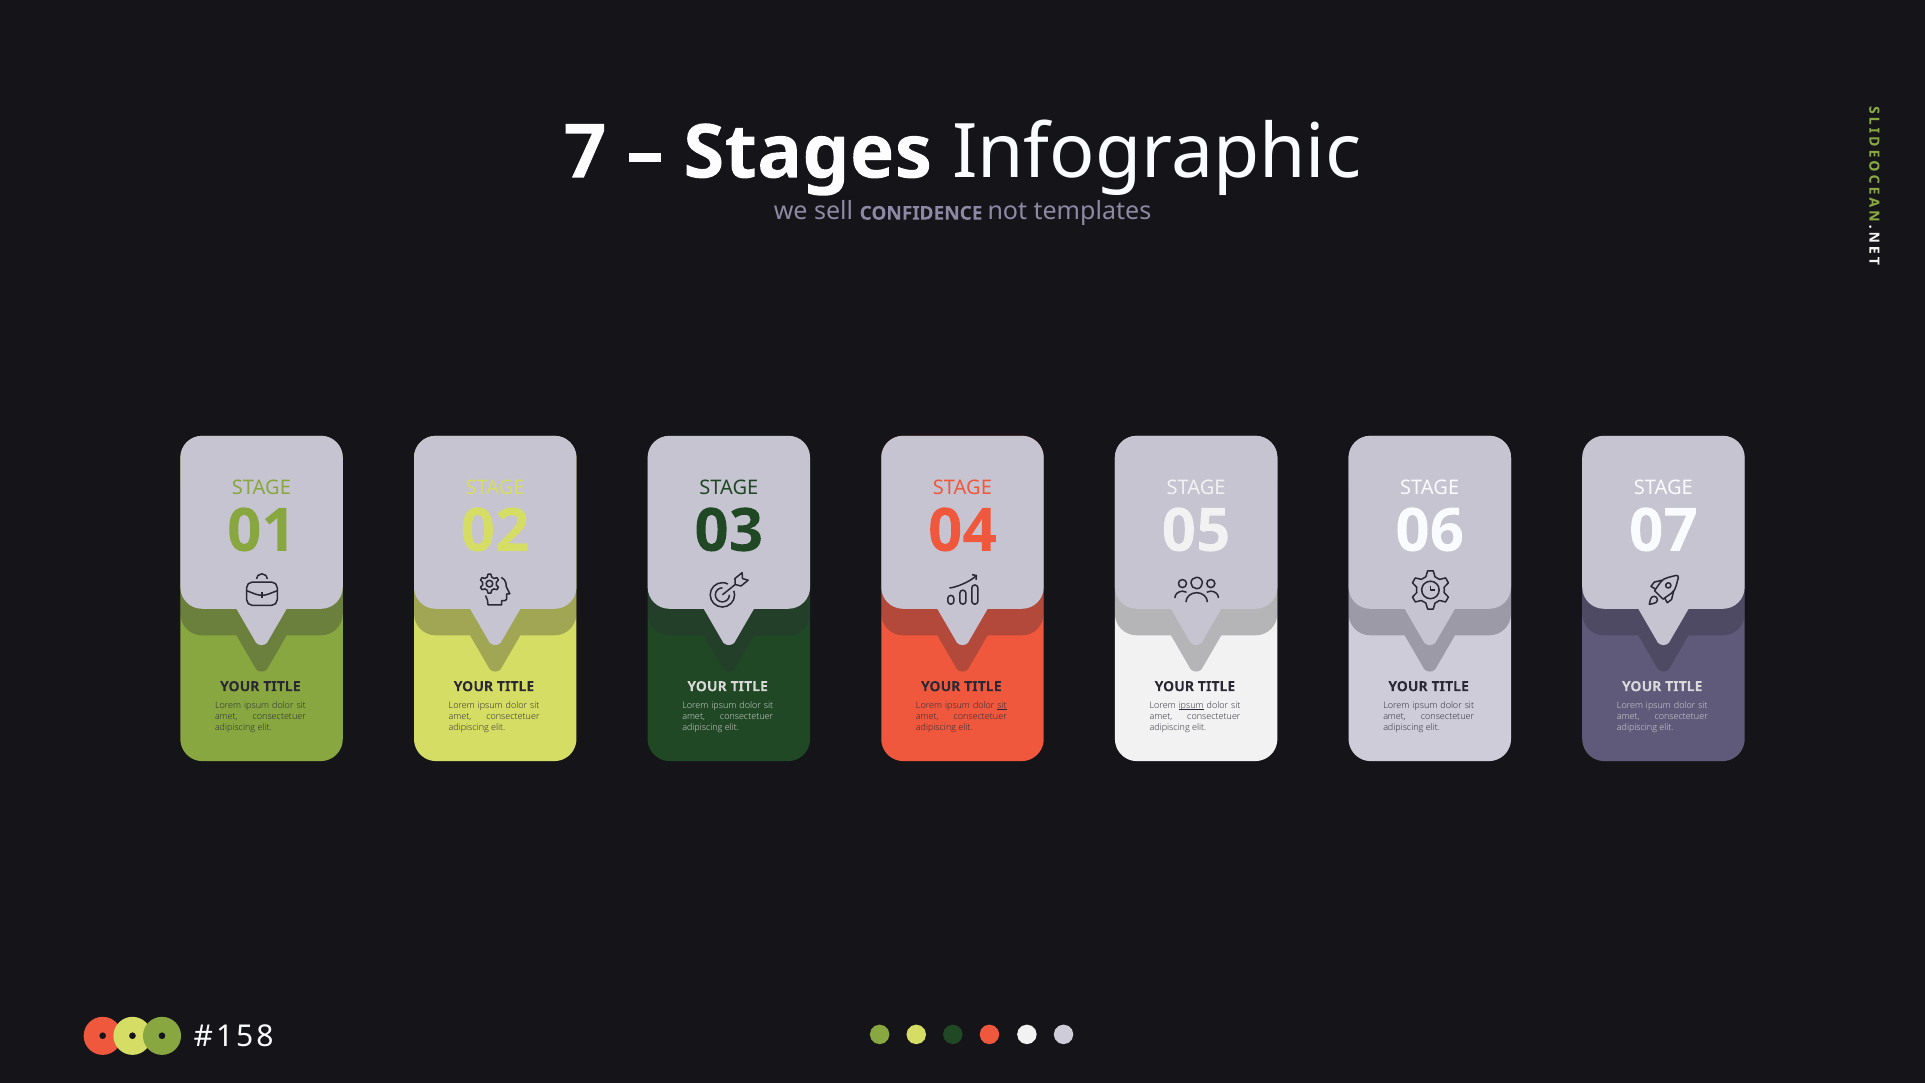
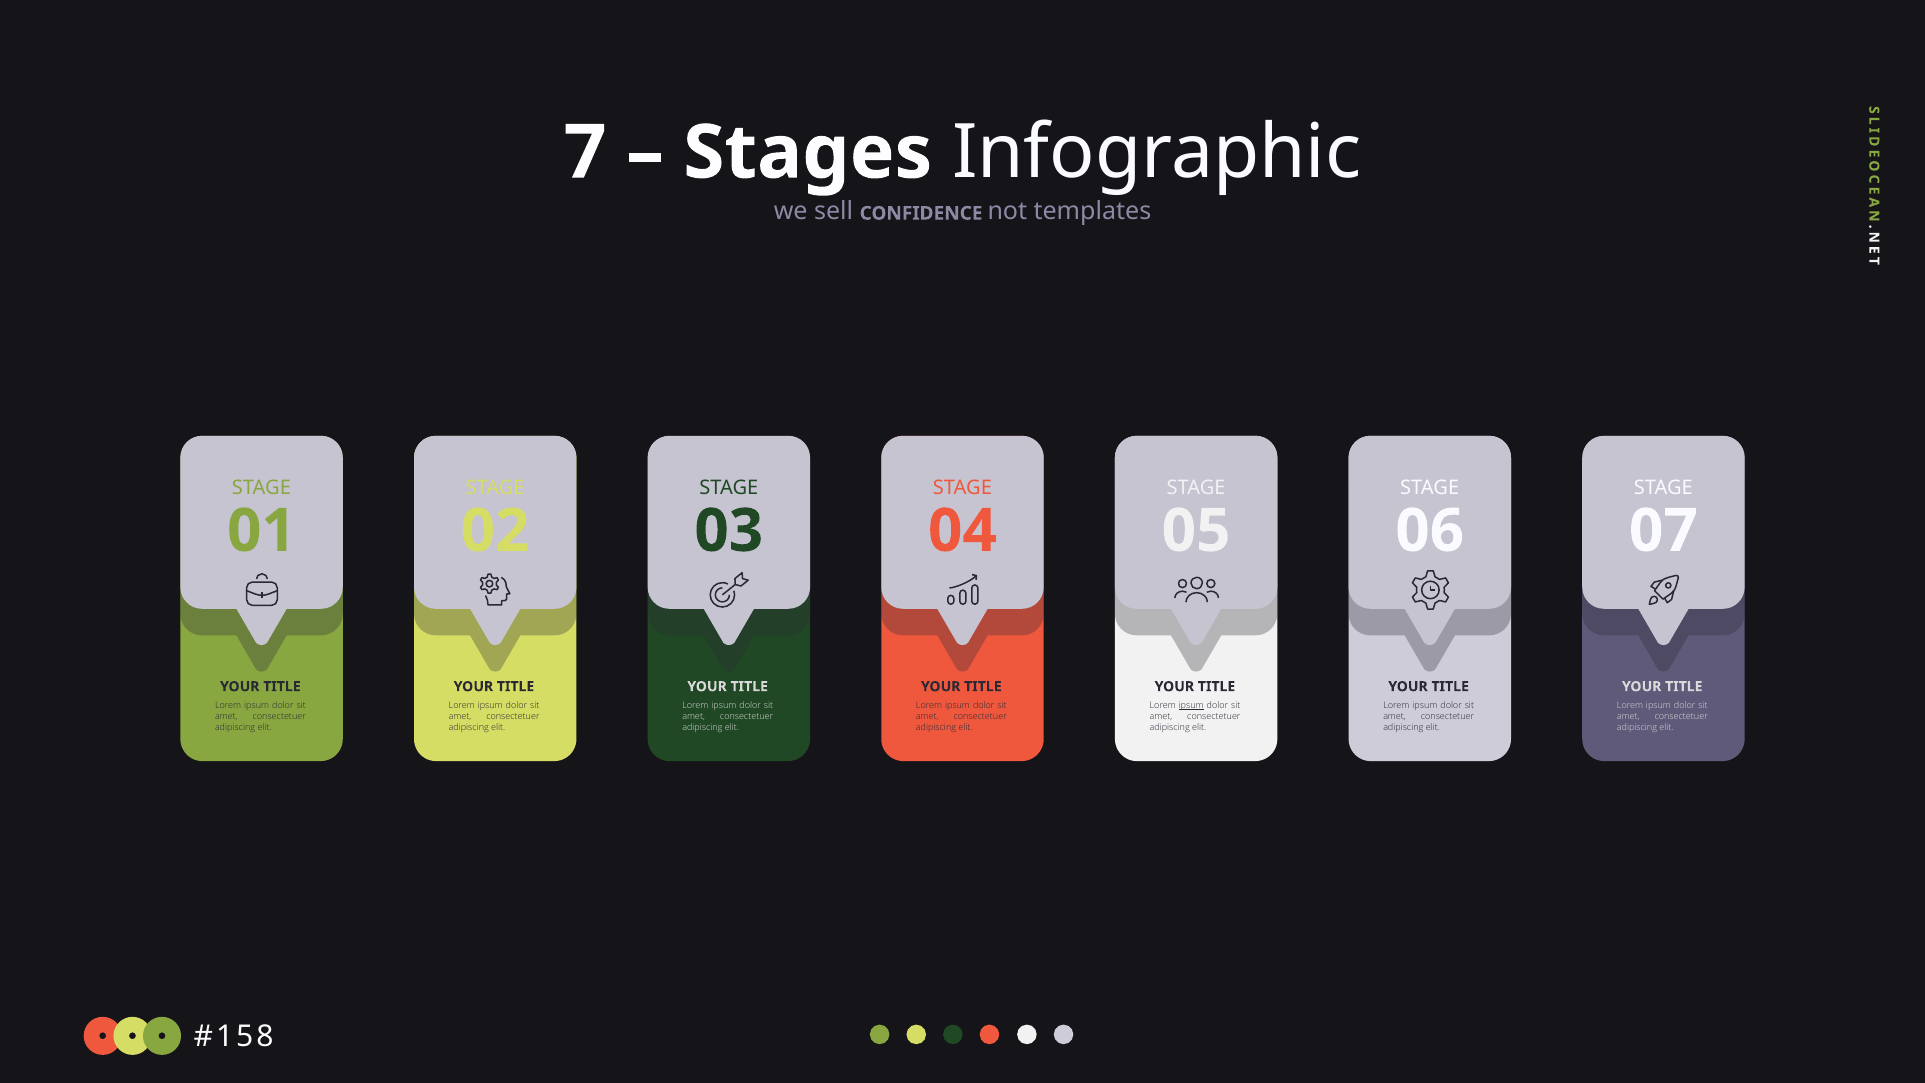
sit at (1002, 705) underline: present -> none
